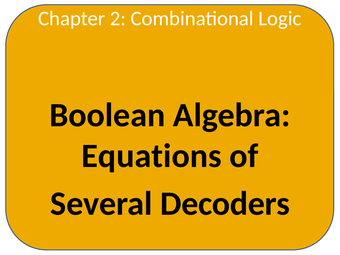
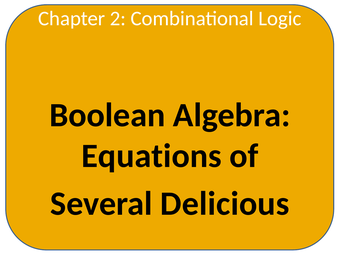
Decoders: Decoders -> Delicious
